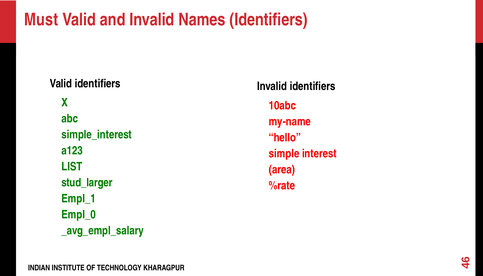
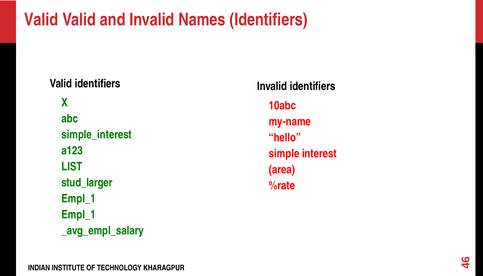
Must at (41, 20): Must -> Valid
Empl_0 at (79, 215): Empl_0 -> Empl_1
